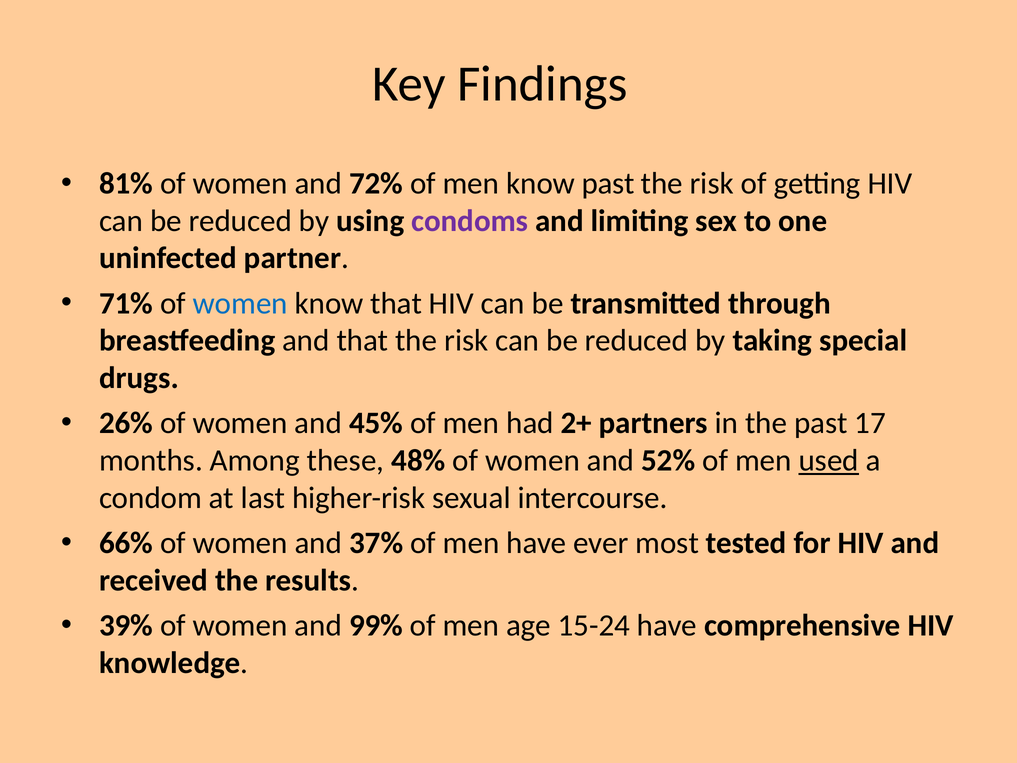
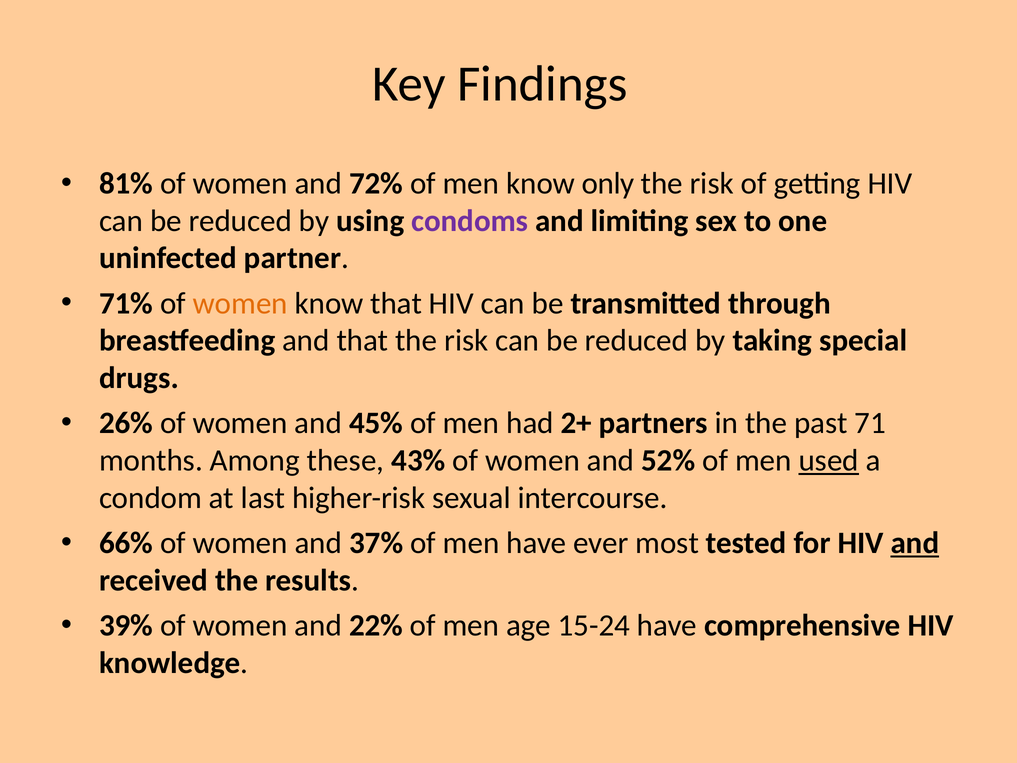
know past: past -> only
women at (240, 303) colour: blue -> orange
17: 17 -> 71
48%: 48% -> 43%
and at (915, 543) underline: none -> present
99%: 99% -> 22%
